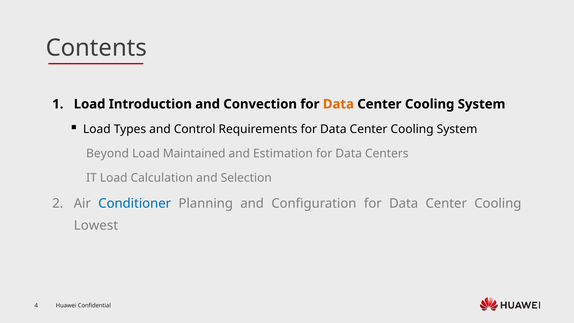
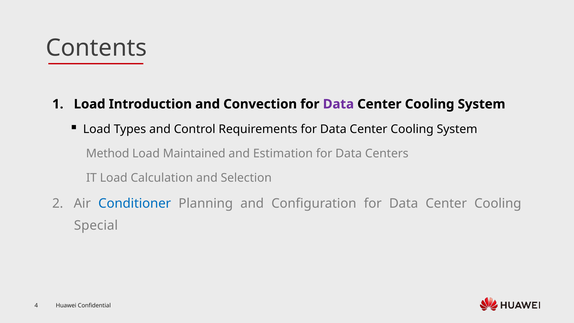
Data at (338, 104) colour: orange -> purple
Beyond: Beyond -> Method
Lowest: Lowest -> Special
